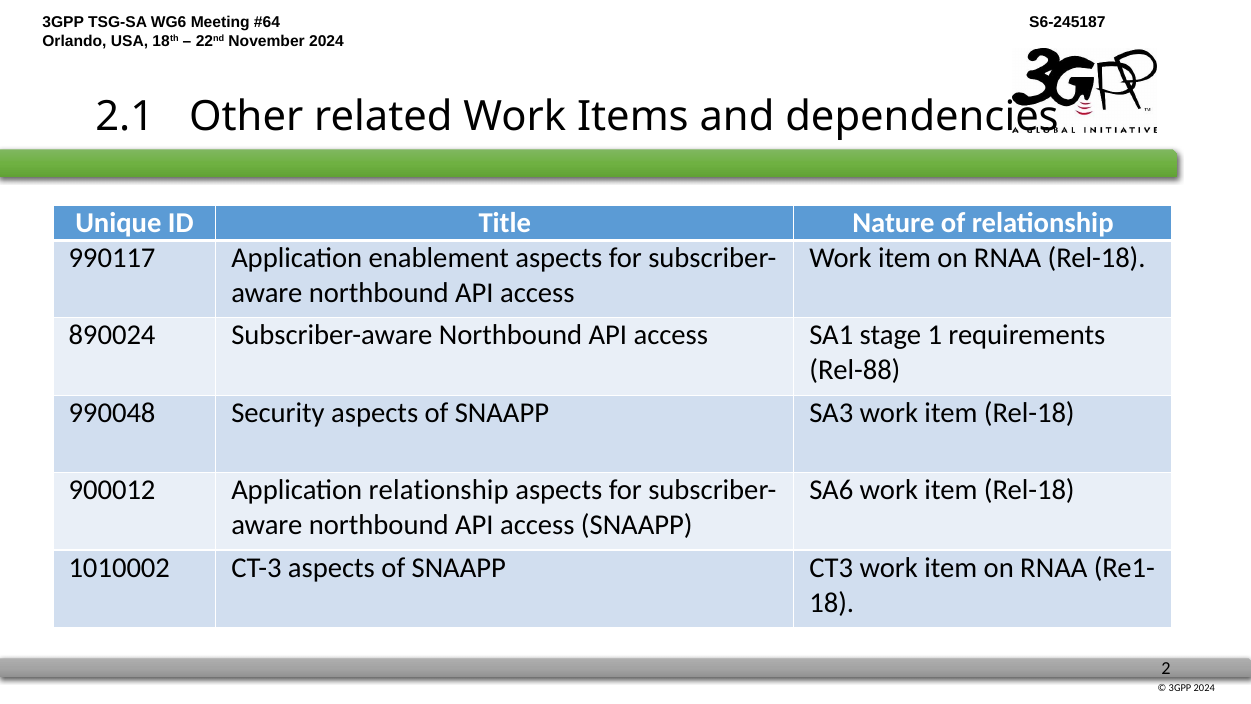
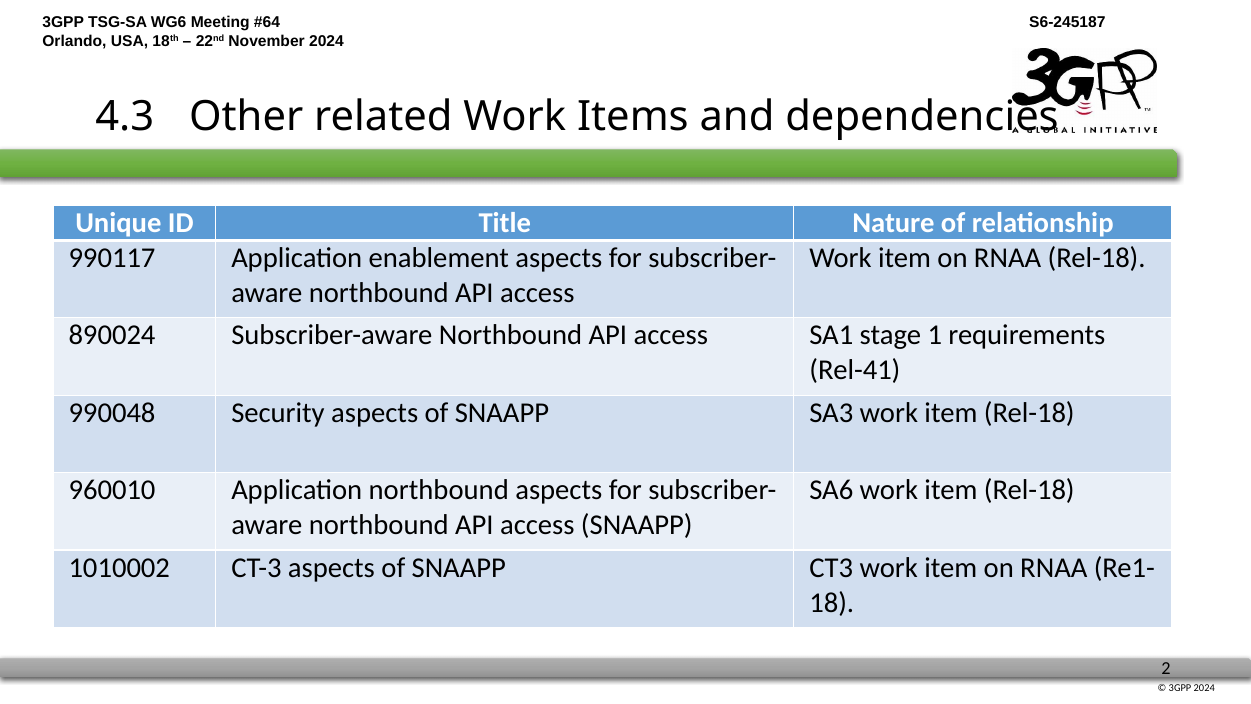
2.1: 2.1 -> 4.3
Rel-88: Rel-88 -> Rel-41
900012: 900012 -> 960010
Application relationship: relationship -> northbound
